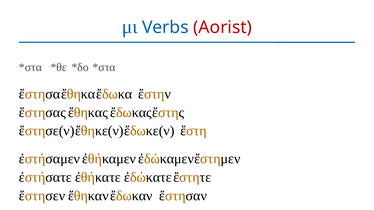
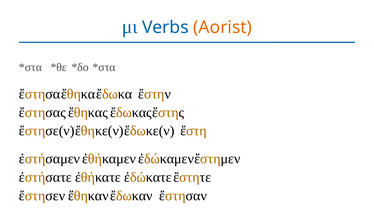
Aorist colour: red -> orange
